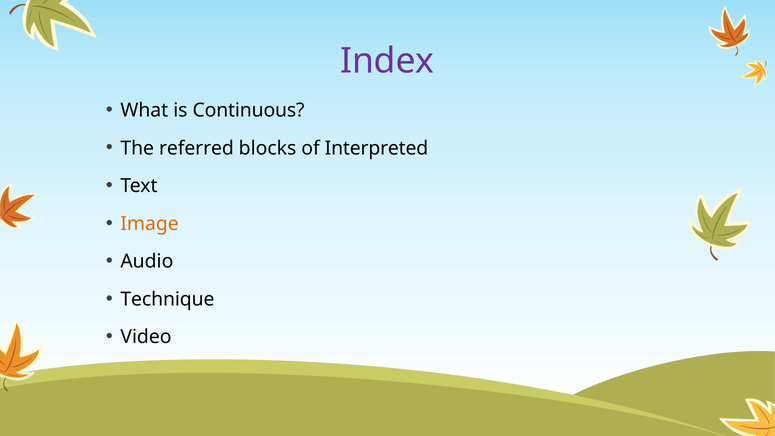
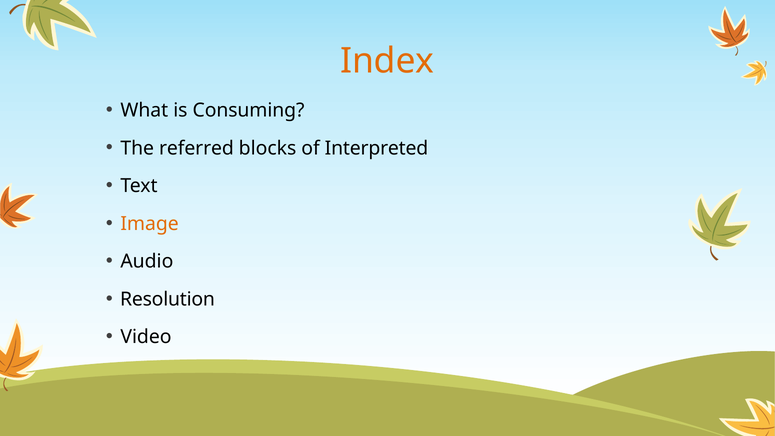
Index colour: purple -> orange
Continuous: Continuous -> Consuming
Technique: Technique -> Resolution
